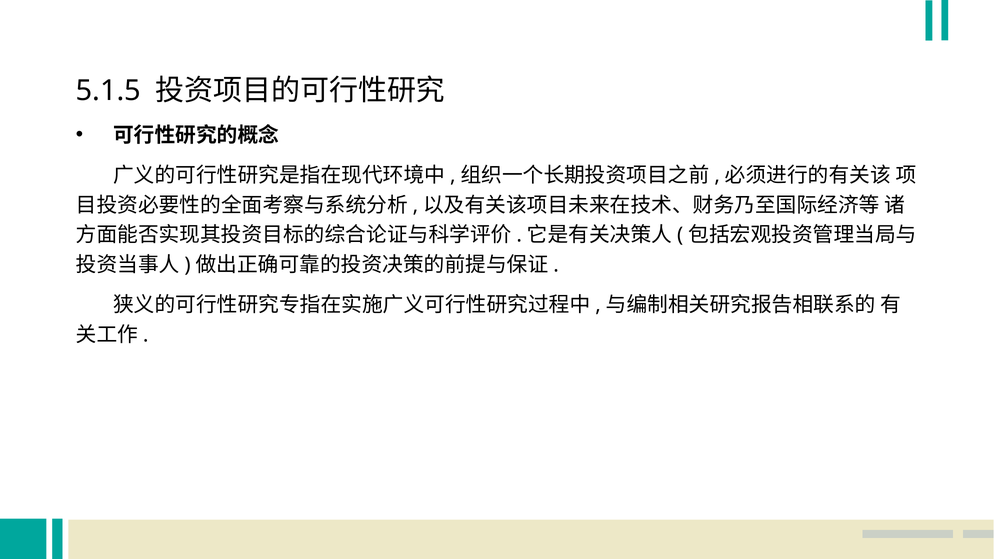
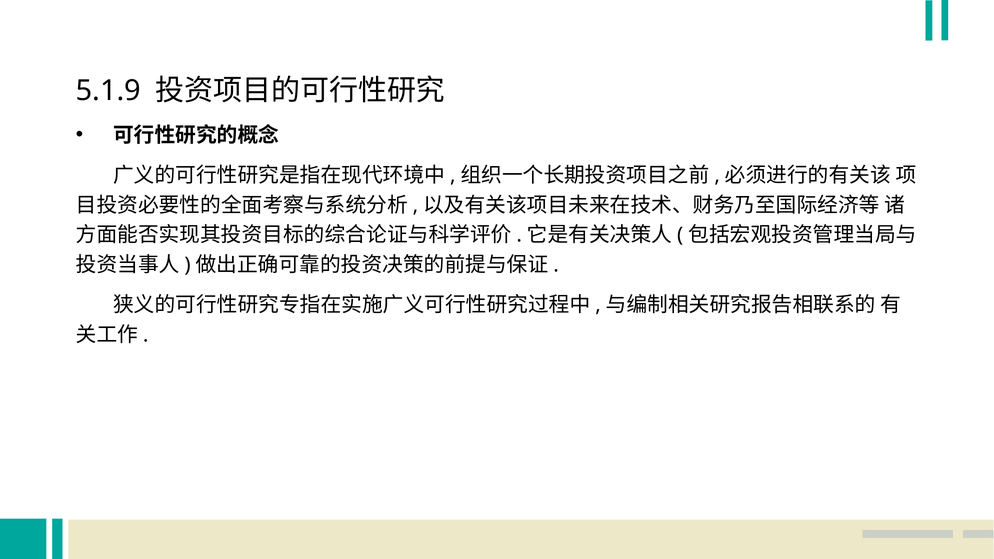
5.1.5: 5.1.5 -> 5.1.9
